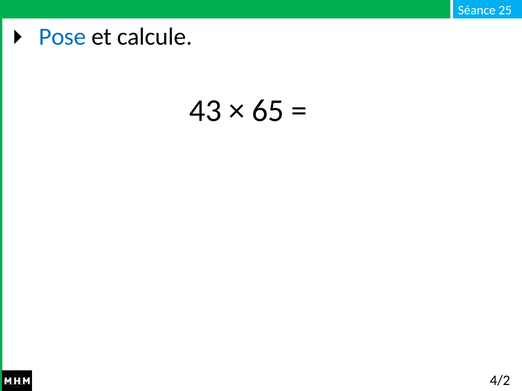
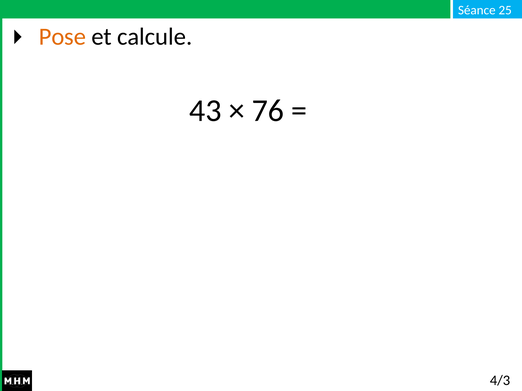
Pose colour: blue -> orange
65: 65 -> 76
4/2: 4/2 -> 4/3
